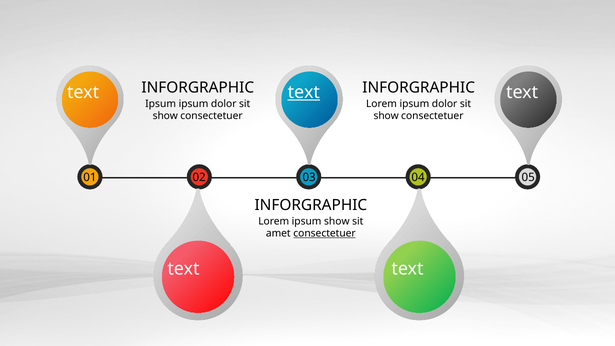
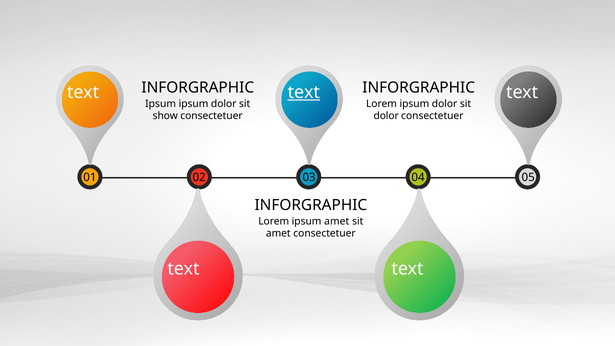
show at (386, 116): show -> dolor
ipsum show: show -> amet
consectetuer at (325, 233) underline: present -> none
